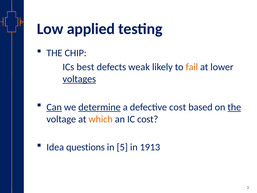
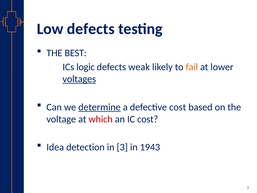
Low applied: applied -> defects
CHIP: CHIP -> BEST
best: best -> logic
Can underline: present -> none
the at (234, 107) underline: present -> none
which colour: orange -> red
questions: questions -> detection
in 5: 5 -> 3
1913: 1913 -> 1943
